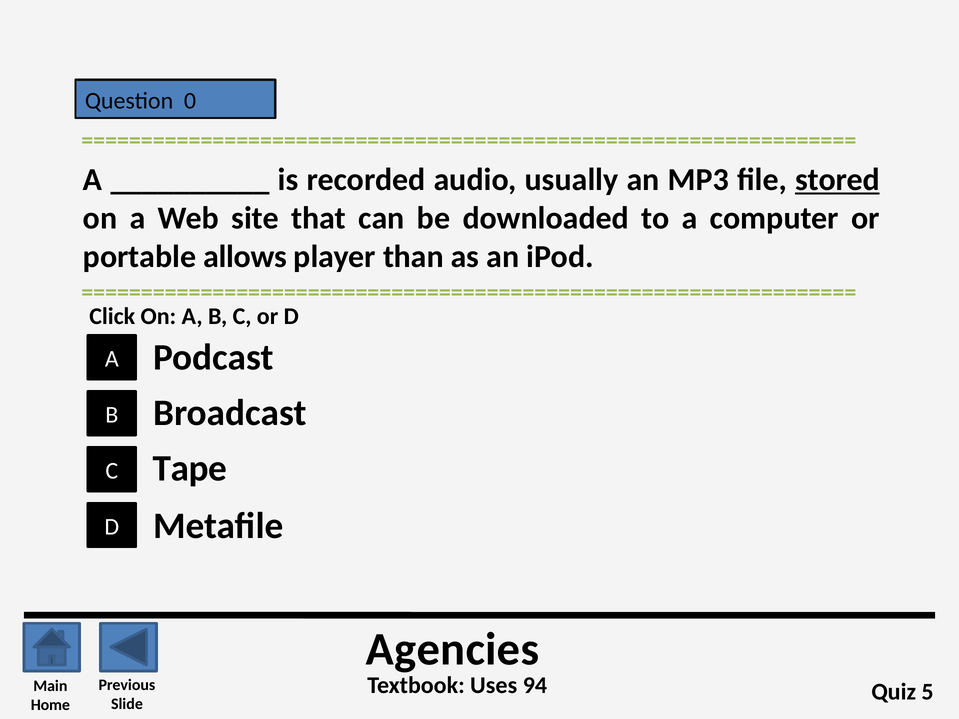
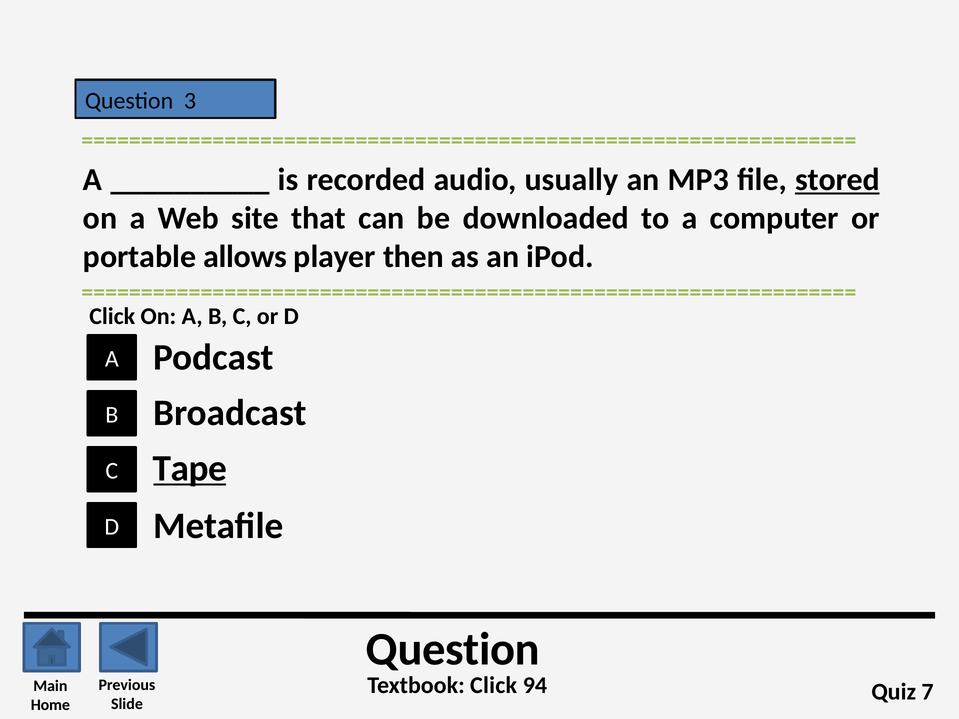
0: 0 -> 3
than: than -> then
Tape underline: none -> present
Agencies at (453, 650): Agencies -> Question
Textbook Uses: Uses -> Click
5: 5 -> 7
